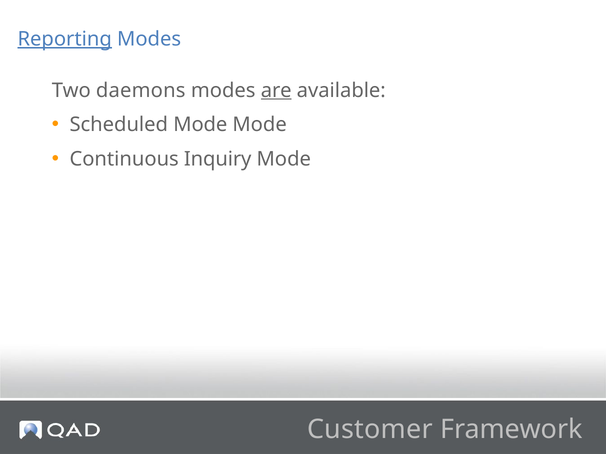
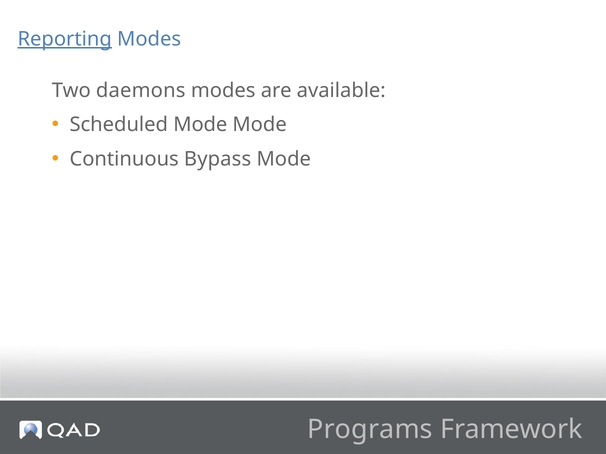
are underline: present -> none
Inquiry: Inquiry -> Bypass
Customer: Customer -> Programs
